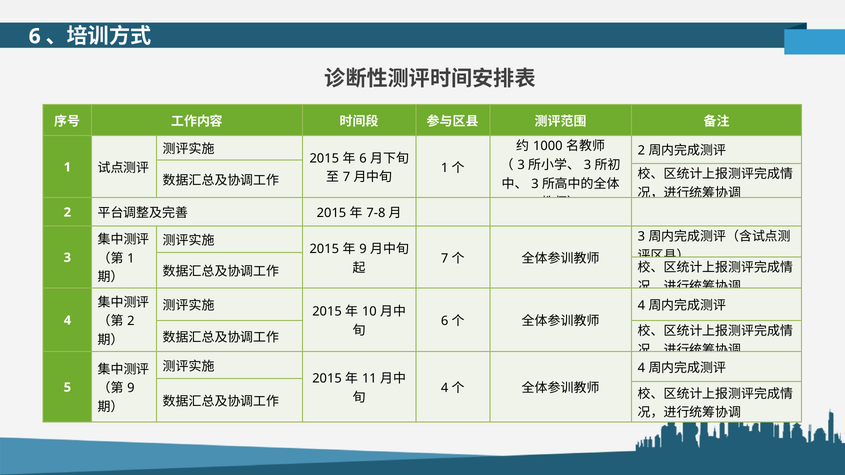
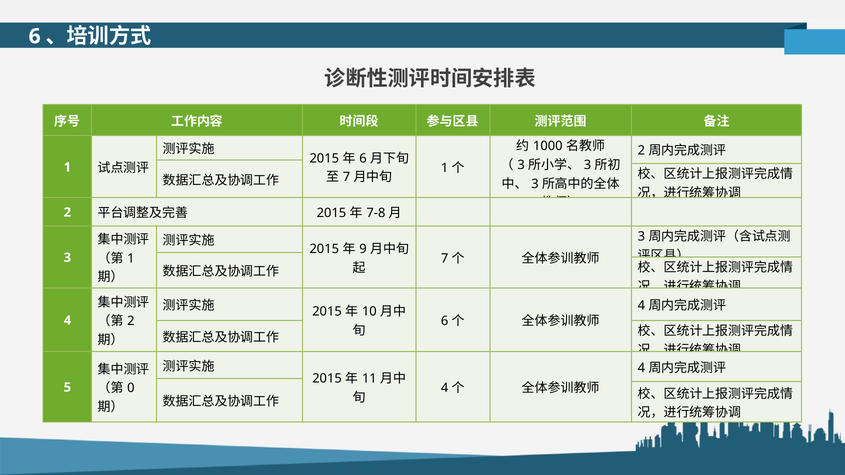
9 at (131, 388): 9 -> 0
